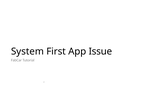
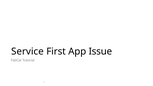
System: System -> Service
